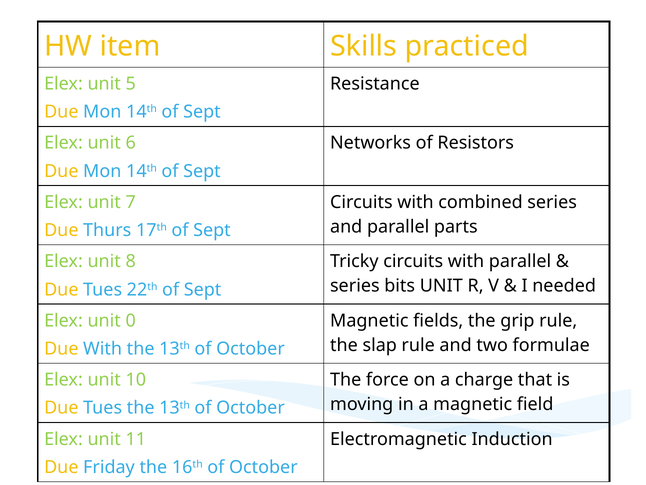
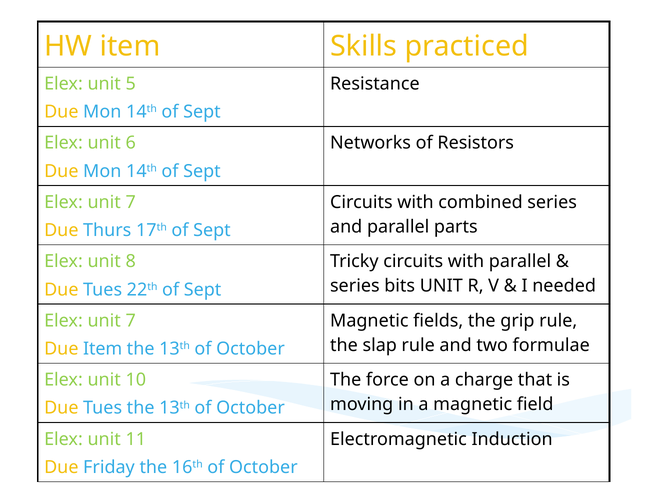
0 at (131, 320): 0 -> 7
Due With: With -> Item
